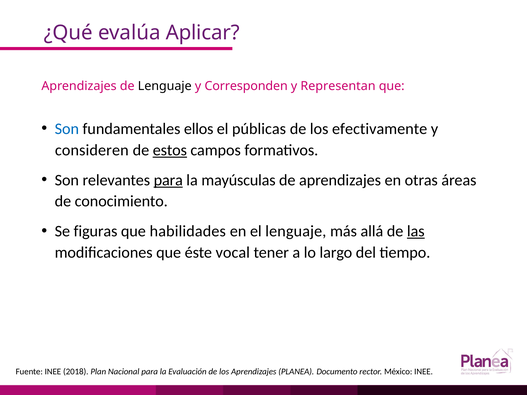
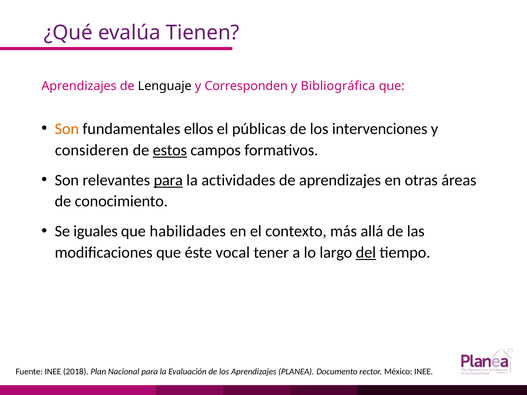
Aplicar: Aplicar -> Tienen
Representan: Representan -> Bibliográfica
Son at (67, 129) colour: blue -> orange
efectivamente: efectivamente -> intervenciones
mayúsculas: mayúsculas -> actividades
figuras: figuras -> iguales
el lenguaje: lenguaje -> contexto
las underline: present -> none
del underline: none -> present
